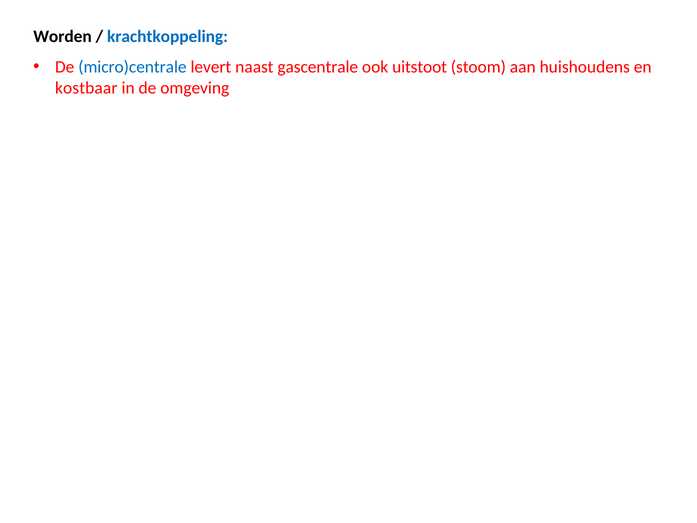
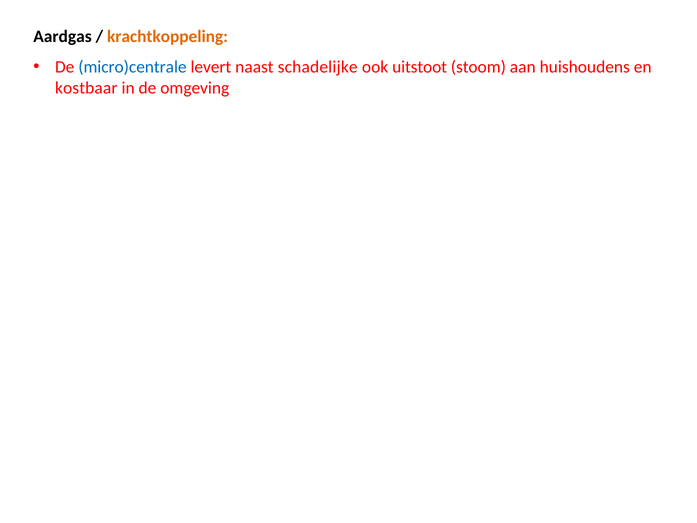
Worden: Worden -> Aardgas
krachtkoppeling colour: blue -> orange
gascentrale: gascentrale -> schadelijke
